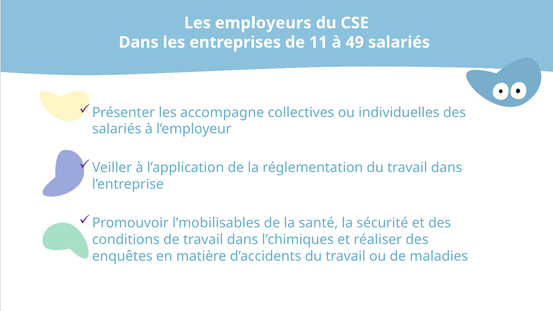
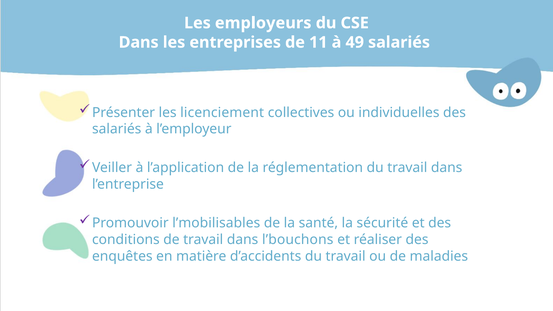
accompagne: accompagne -> licenciement
l’chimiques: l’chimiques -> l’bouchons
